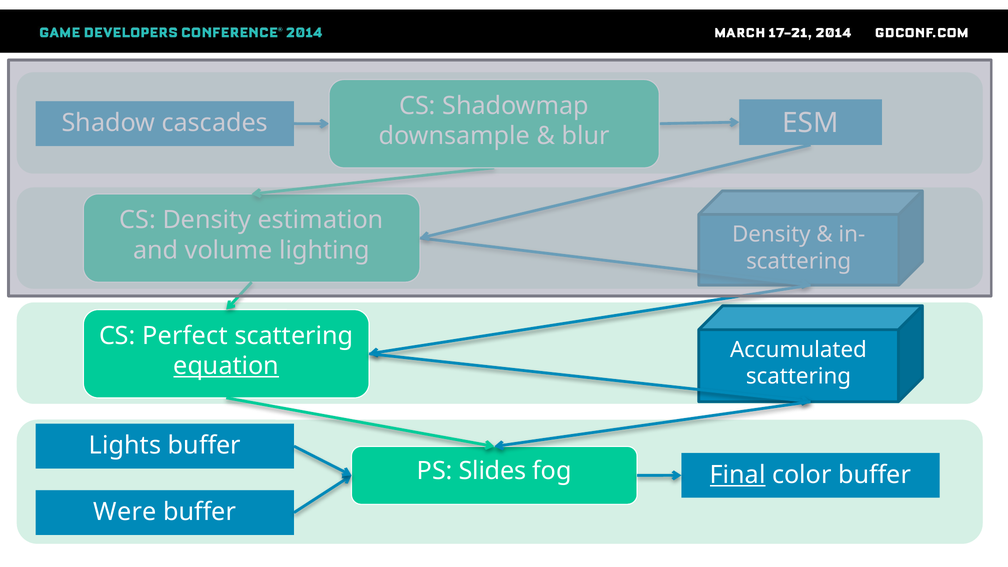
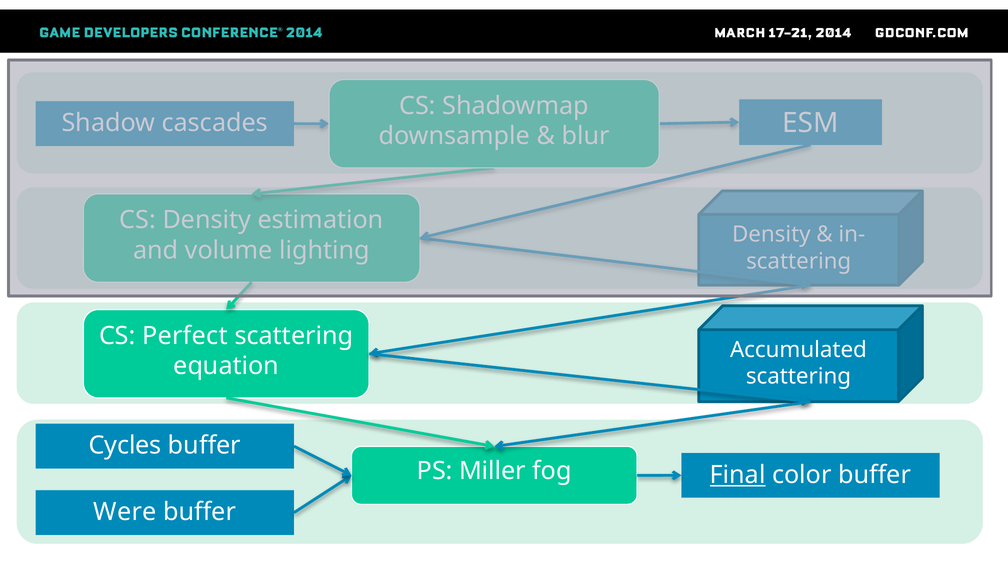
equation underline: present -> none
Lights: Lights -> Cycles
Slides: Slides -> Miller
